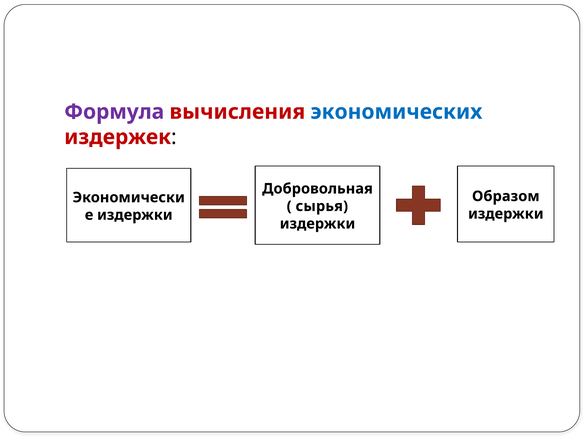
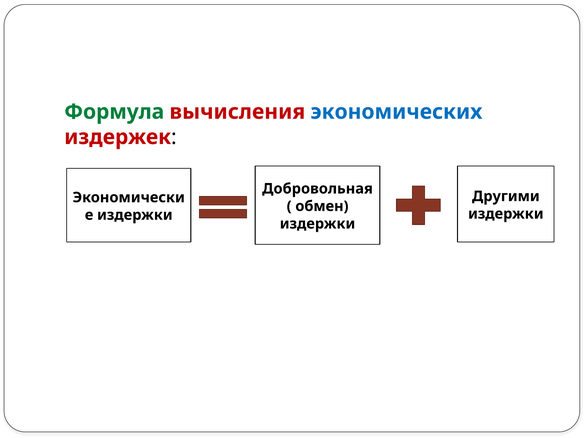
Формула colour: purple -> green
Образом: Образом -> Другими
сырья: сырья -> обмен
